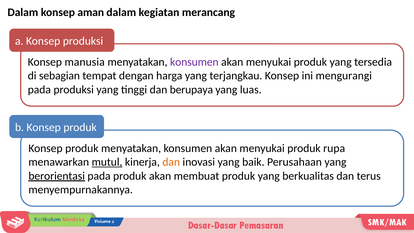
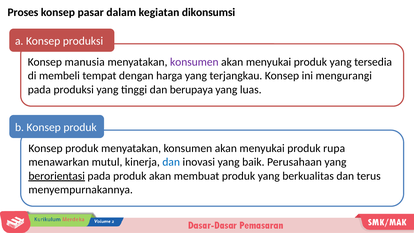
Dalam at (23, 12): Dalam -> Proses
aman: aman -> pasar
merancang: merancang -> dikonsumsi
sebagian: sebagian -> membeli
mutul underline: present -> none
dan at (171, 162) colour: orange -> blue
